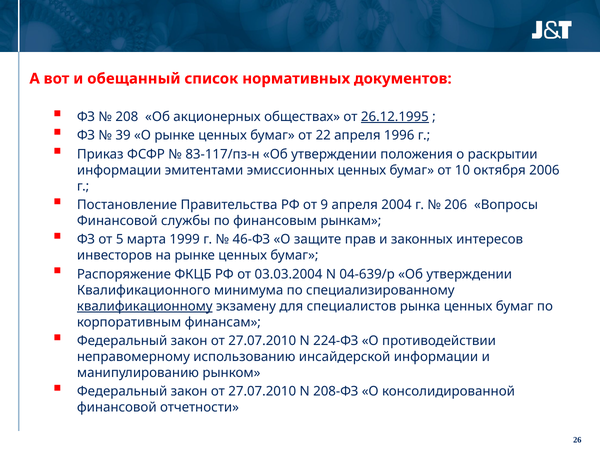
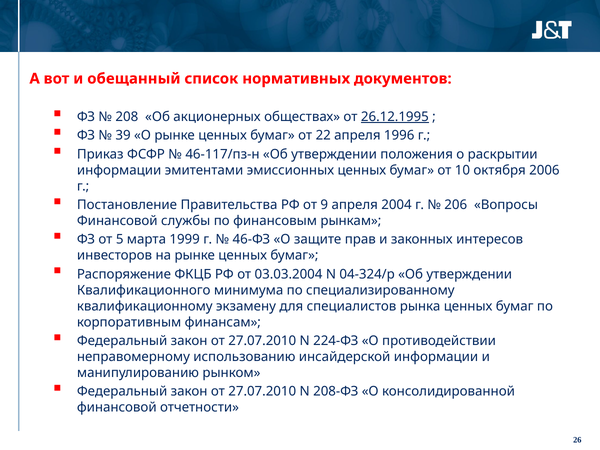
83-117/пз-н: 83-117/пз-н -> 46-117/пз-н
04-639/р: 04-639/р -> 04-324/р
квалификационному underline: present -> none
